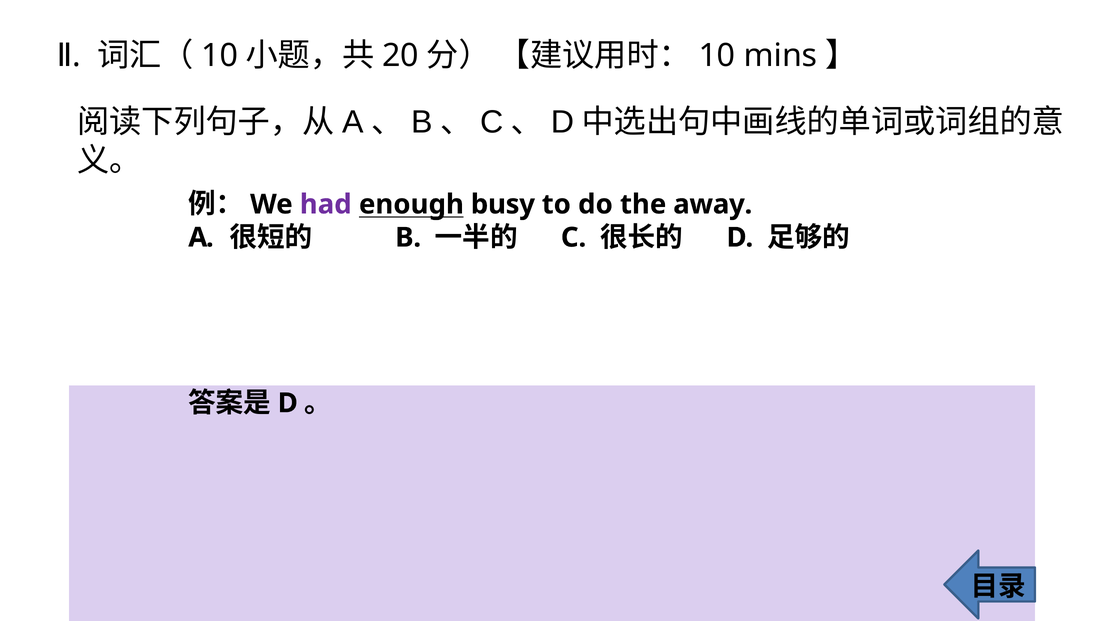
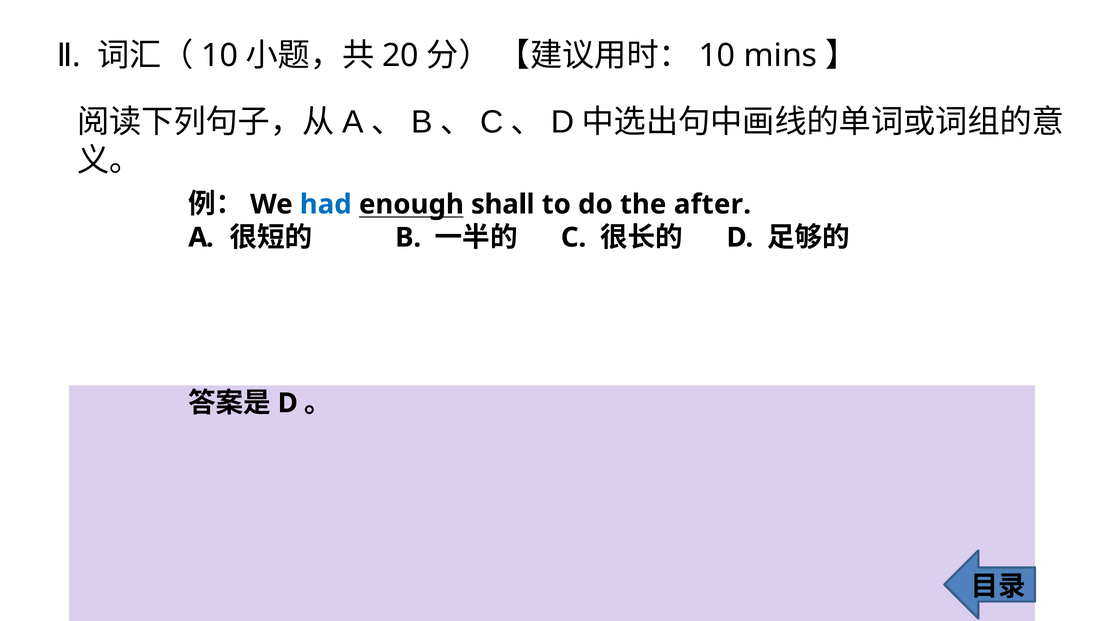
had colour: purple -> blue
busy: busy -> shall
away: away -> after
